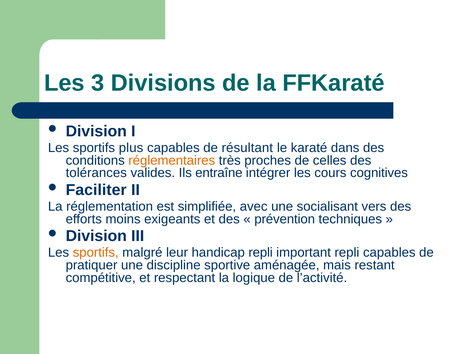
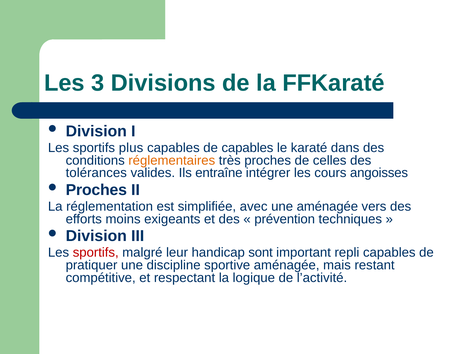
de résultant: résultant -> capables
cognitives: cognitives -> angoisses
Faciliter at (96, 190): Faciliter -> Proches
une socialisant: socialisant -> aménagée
sportifs at (96, 253) colour: orange -> red
handicap repli: repli -> sont
